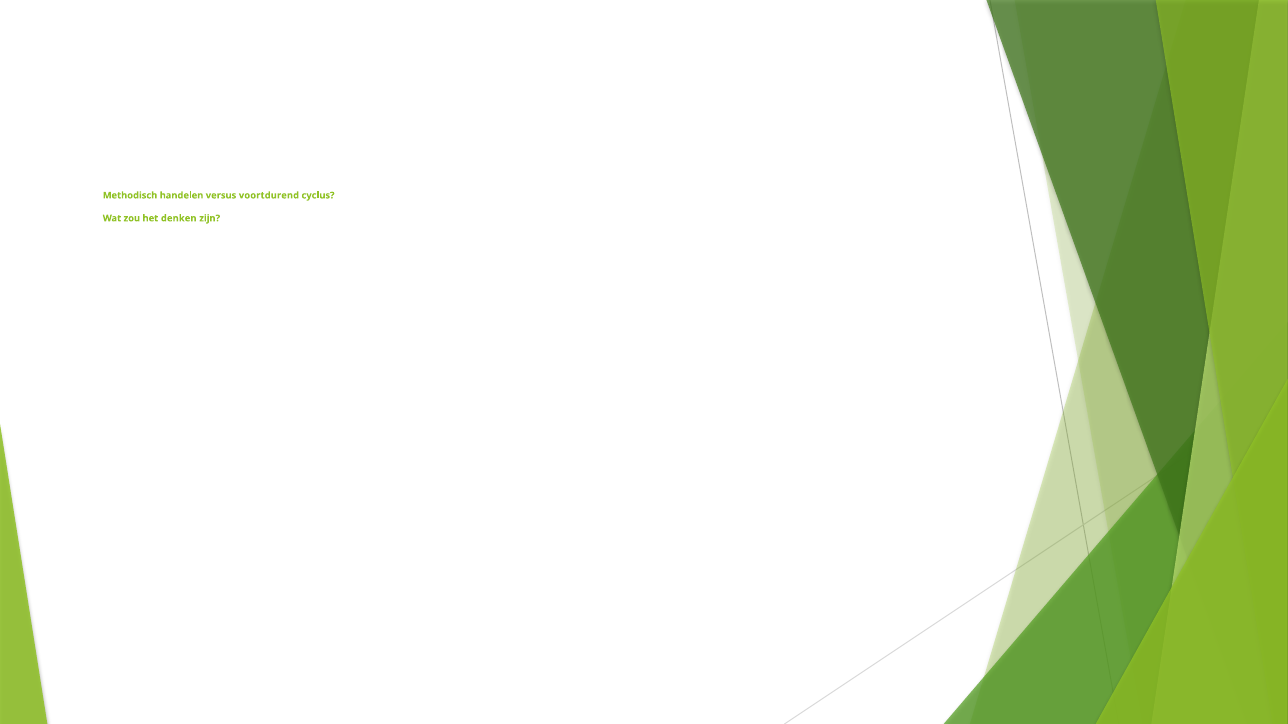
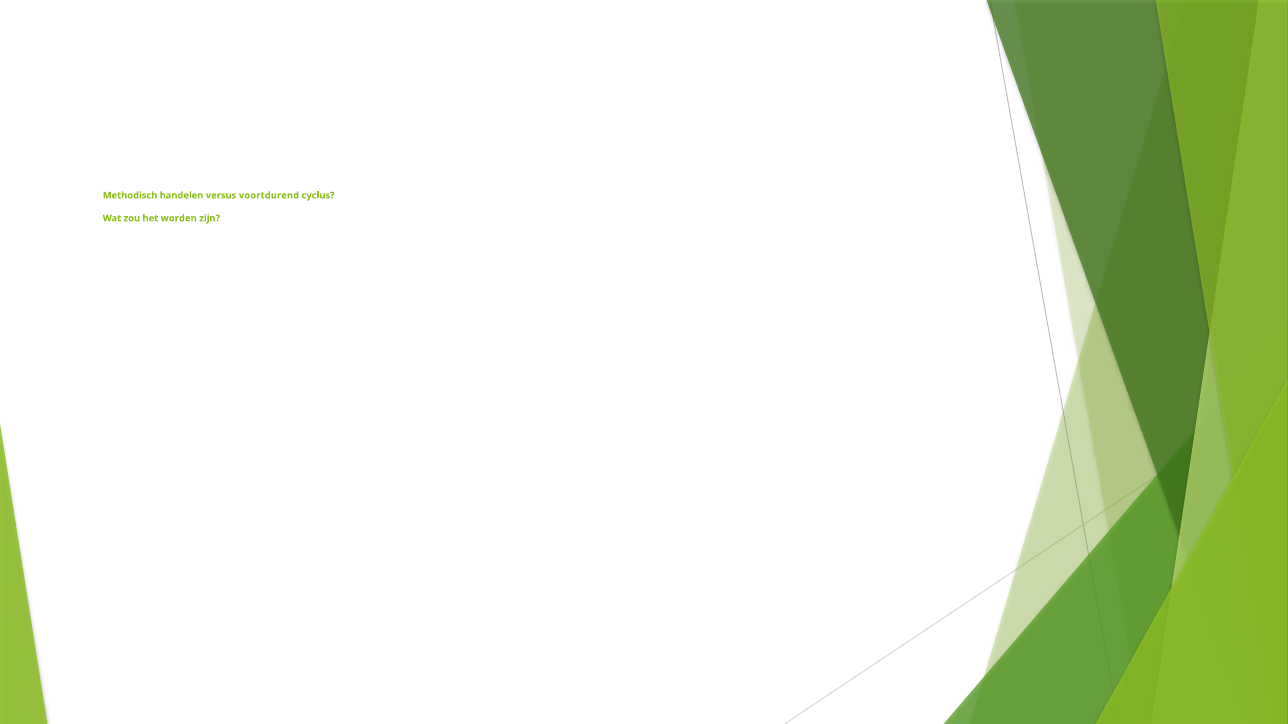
denken: denken -> worden
